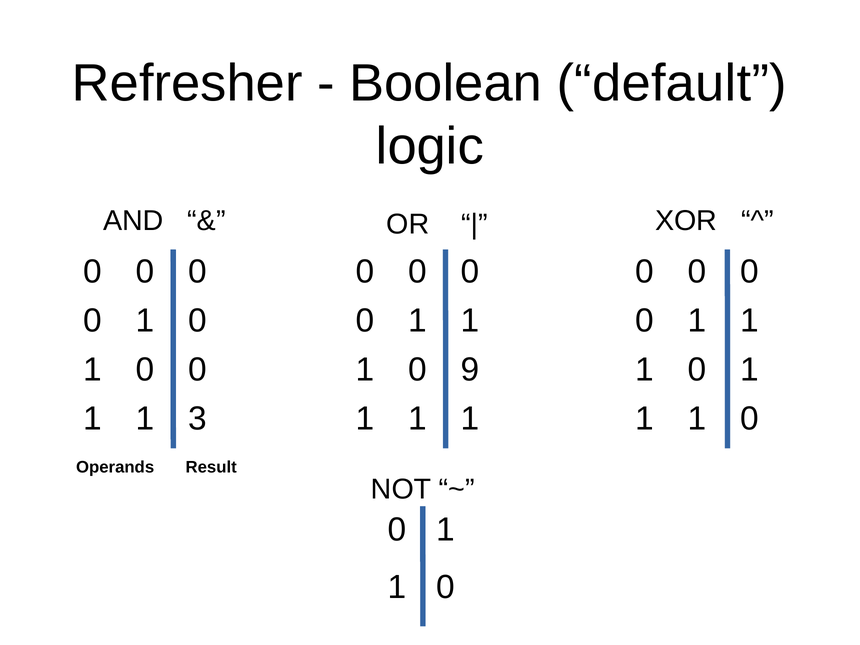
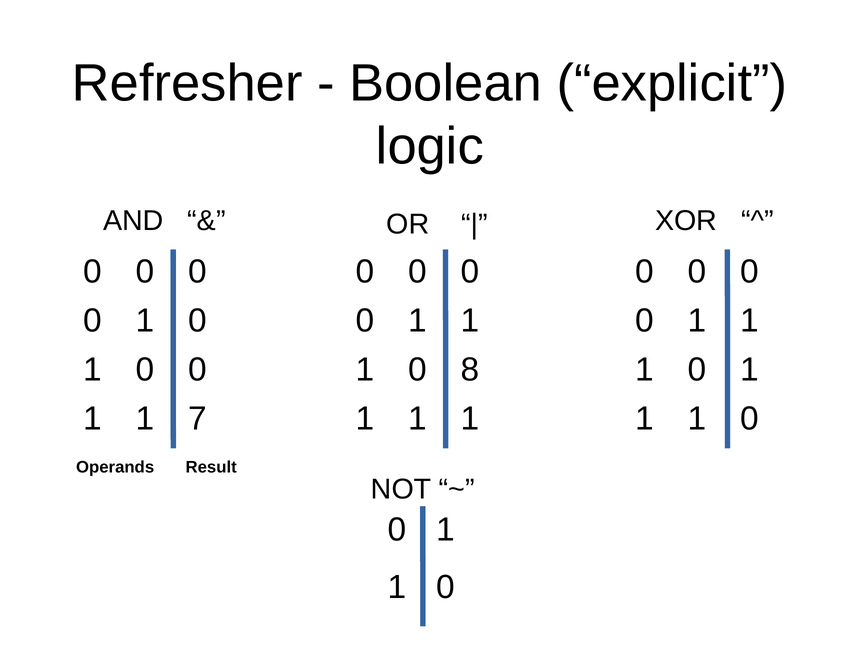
default: default -> explicit
9: 9 -> 8
3: 3 -> 7
